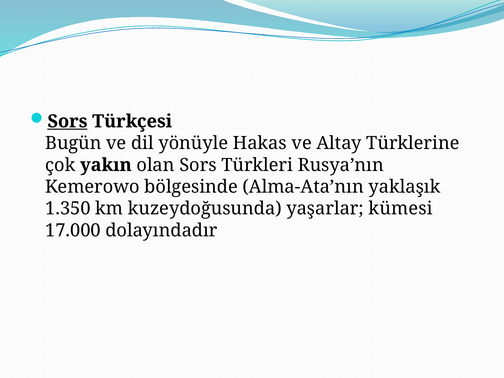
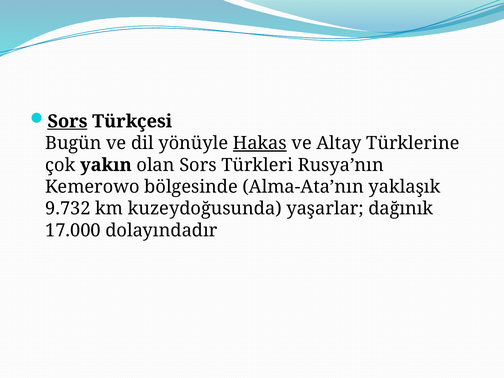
Hakas underline: none -> present
1.350: 1.350 -> 9.732
kümesi: kümesi -> dağınık
